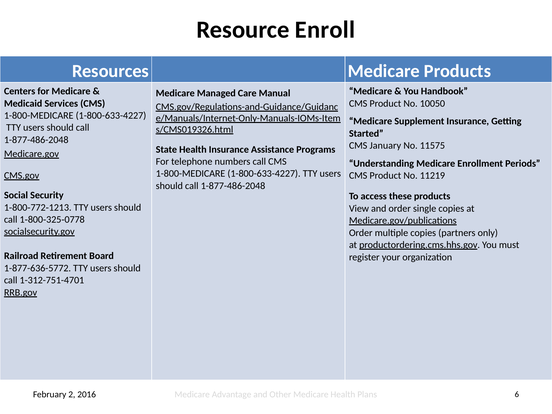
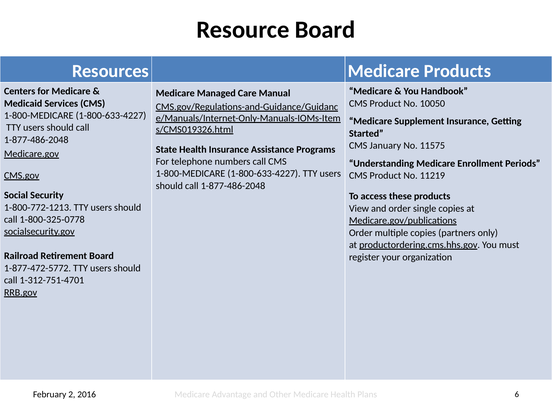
Resource Enroll: Enroll -> Board
1-877-636-5772: 1-877-636-5772 -> 1-877-472-5772
